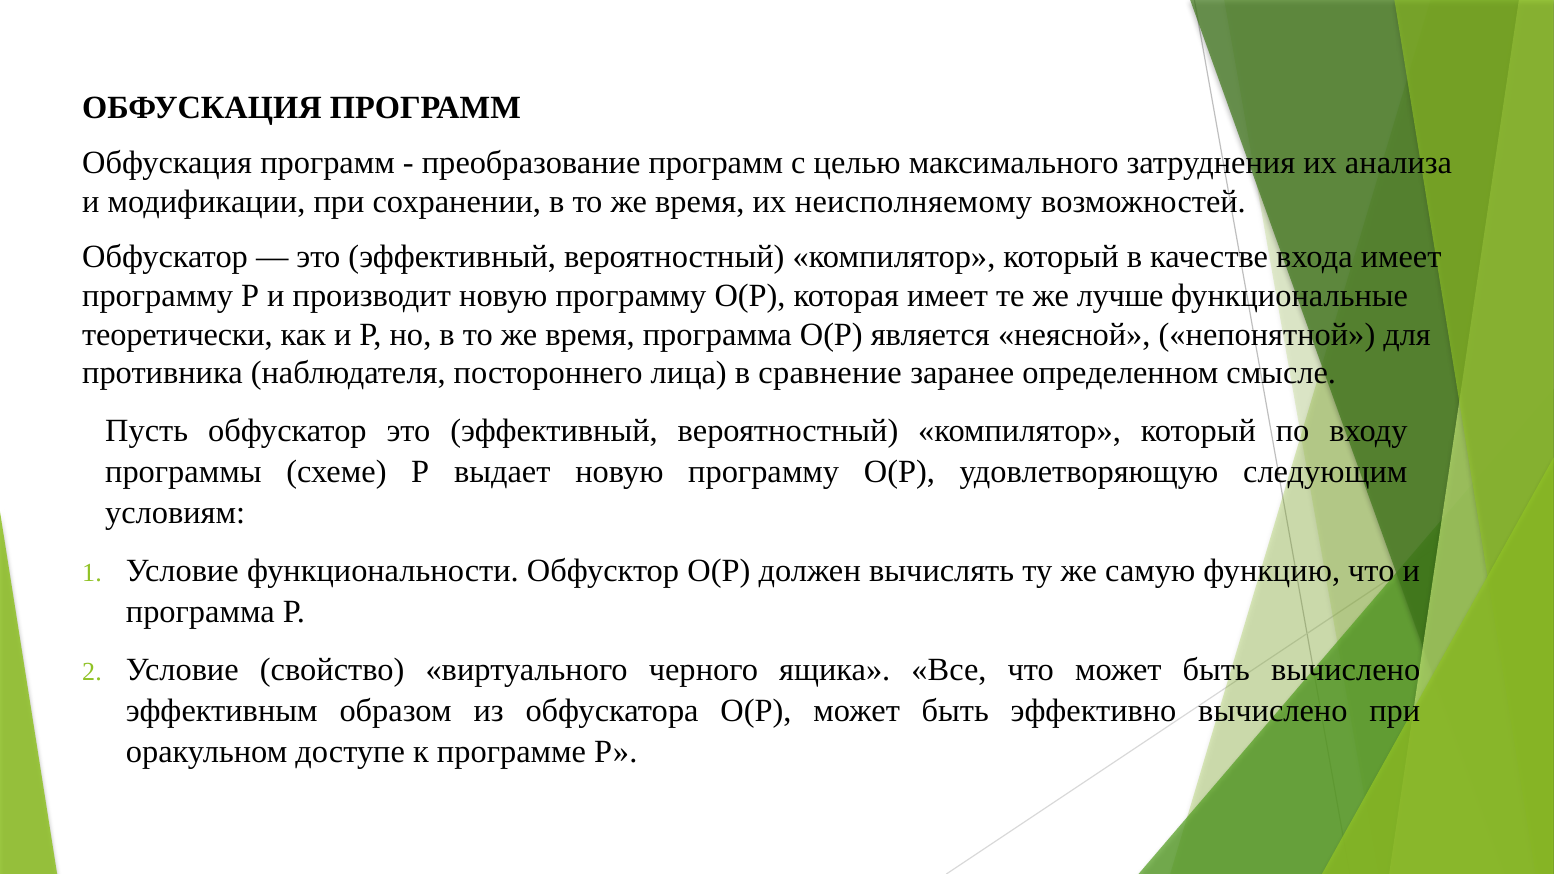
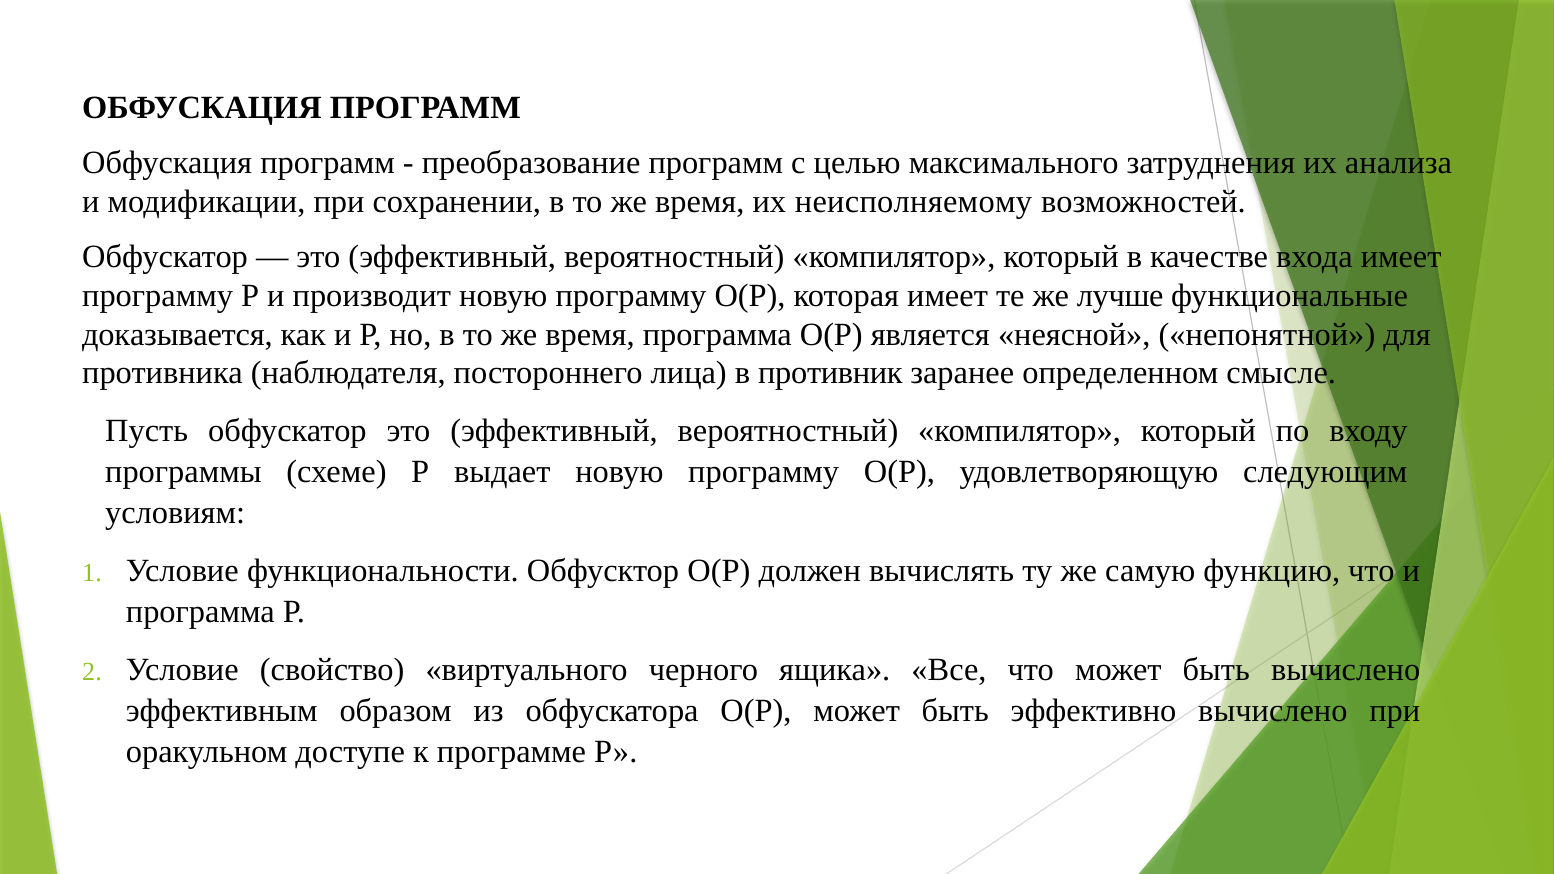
теоретически: теоретически -> доказывается
сравнение: сравнение -> противник
